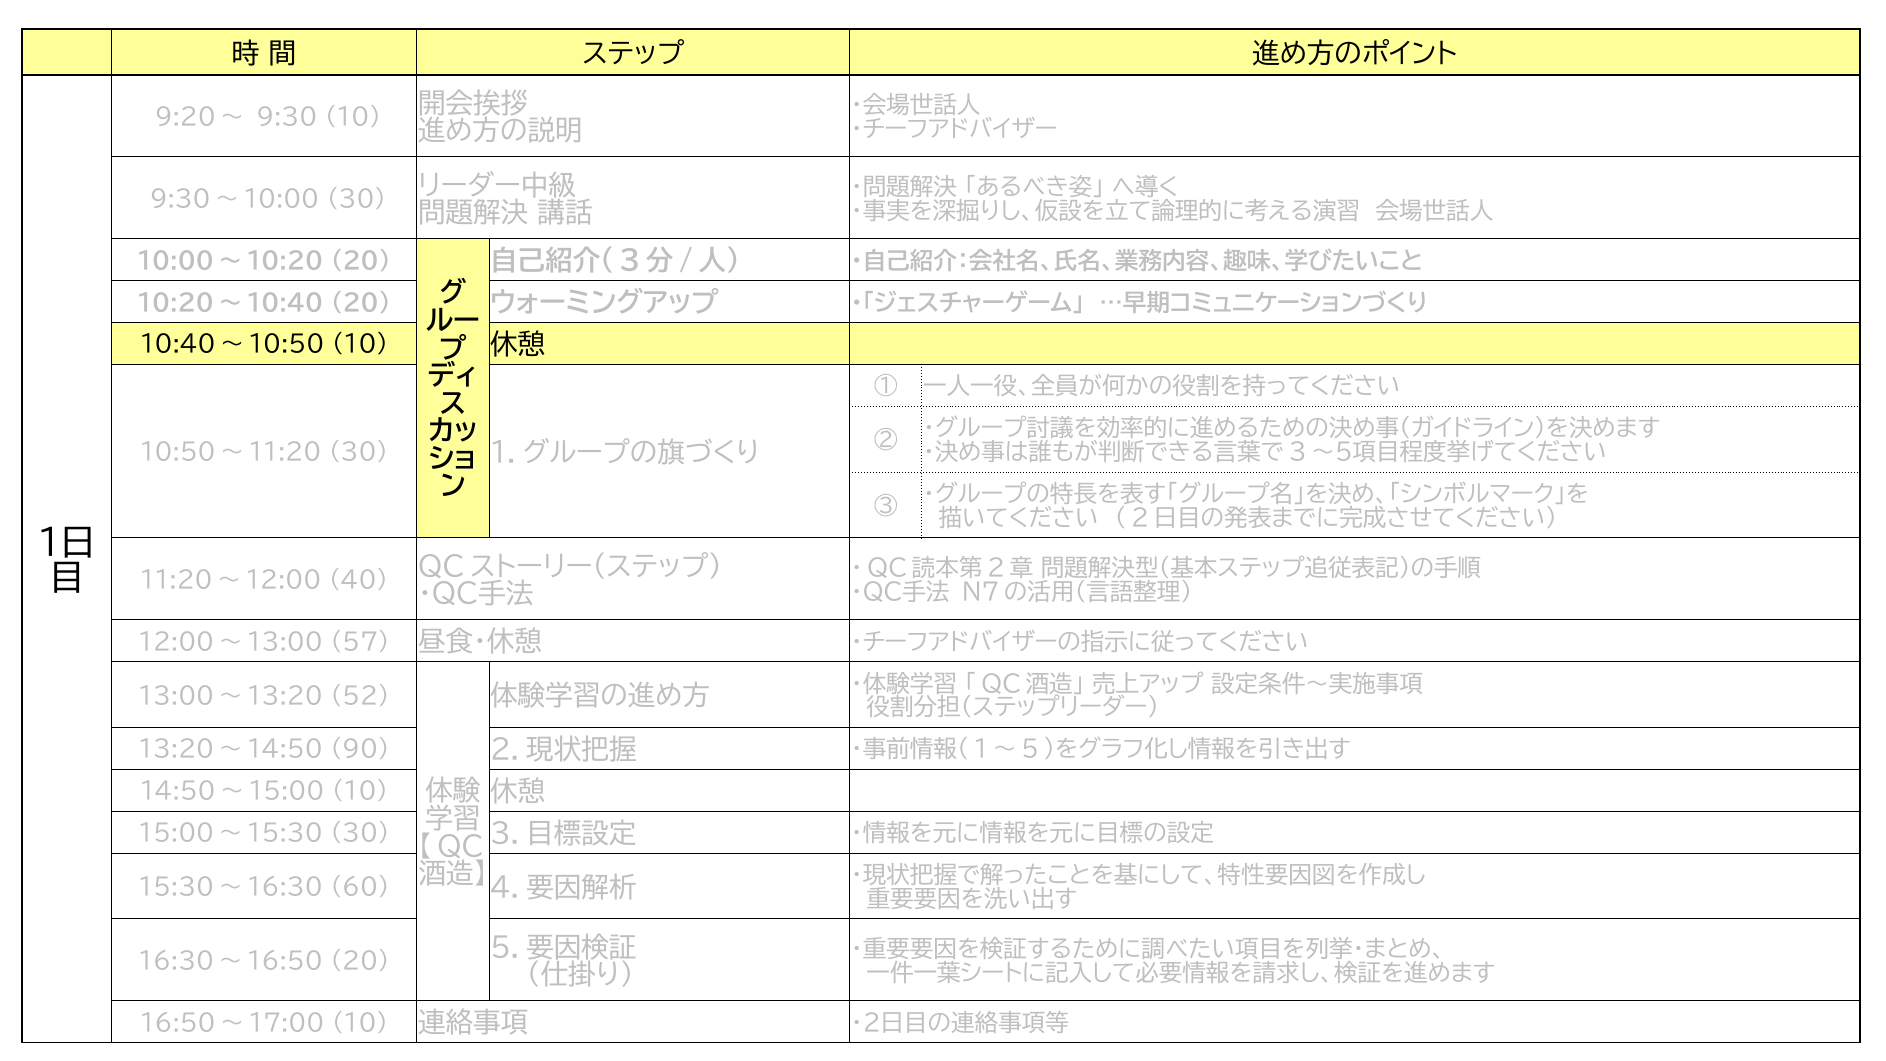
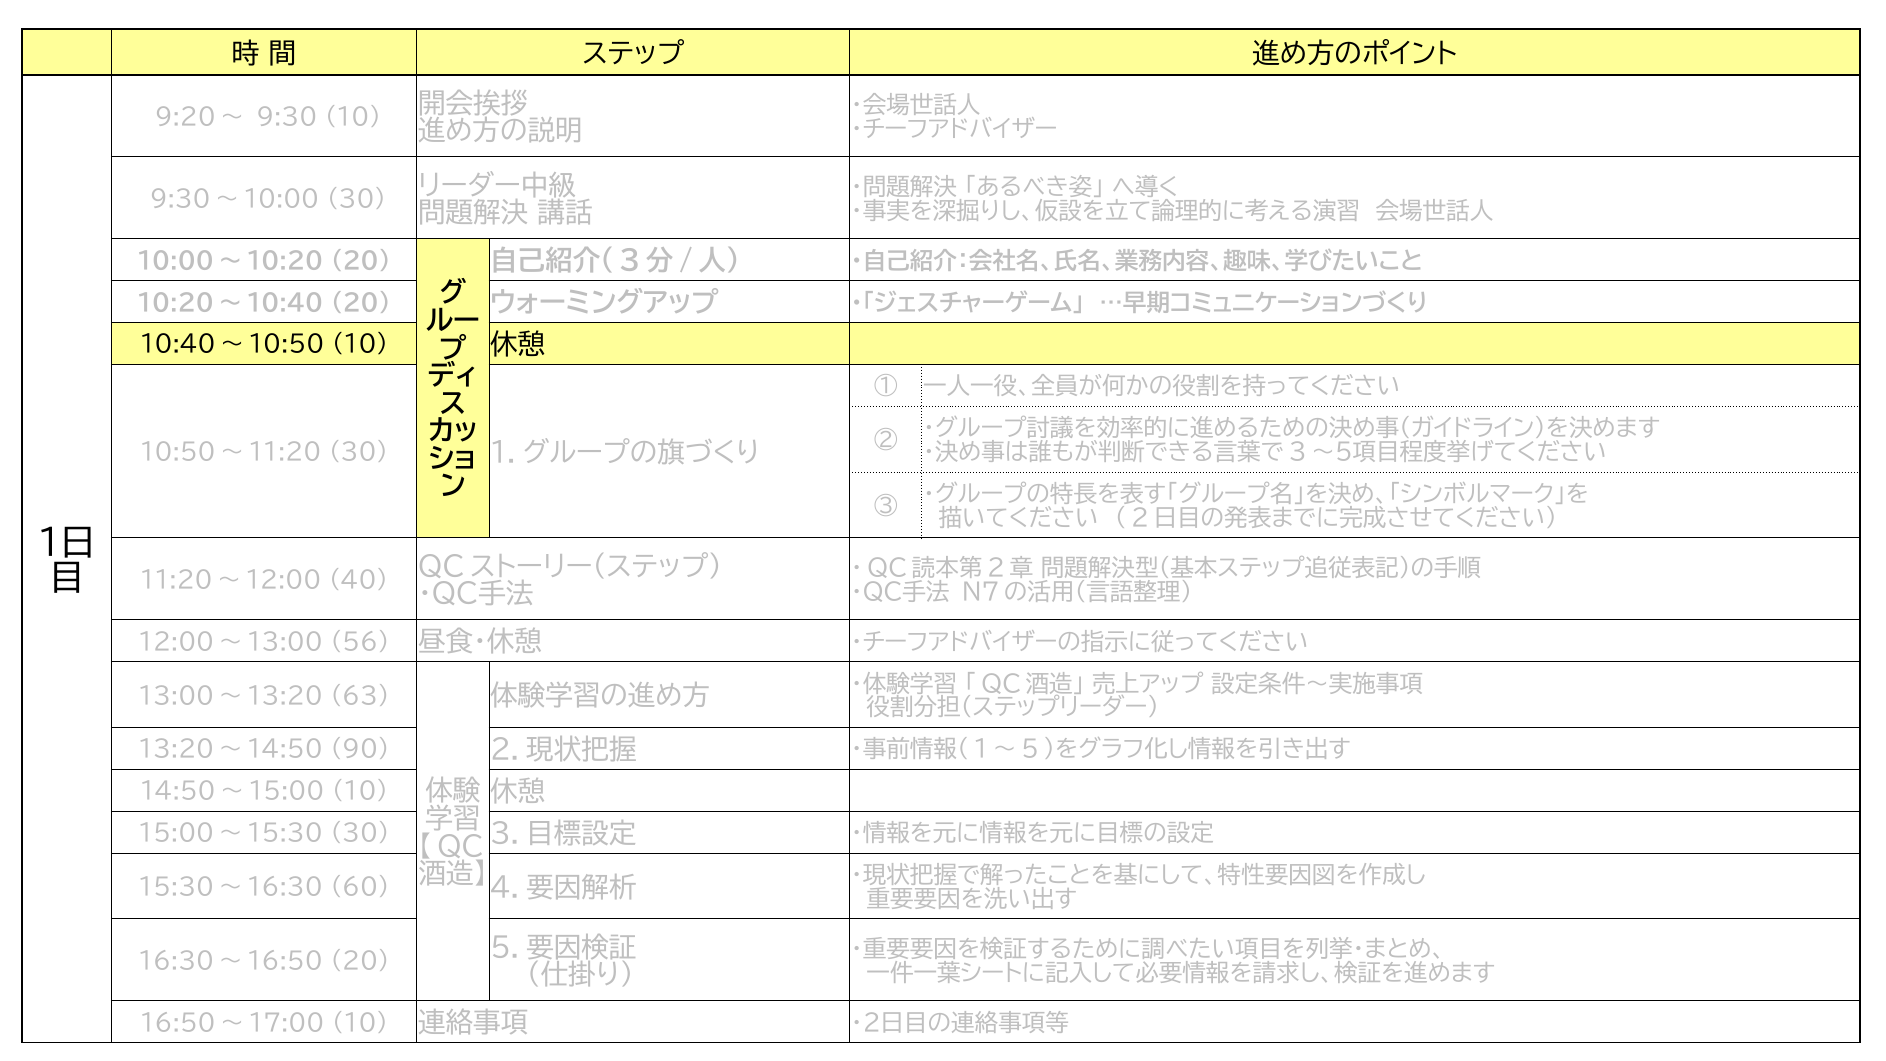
57: 57 -> 56
52: 52 -> 63
